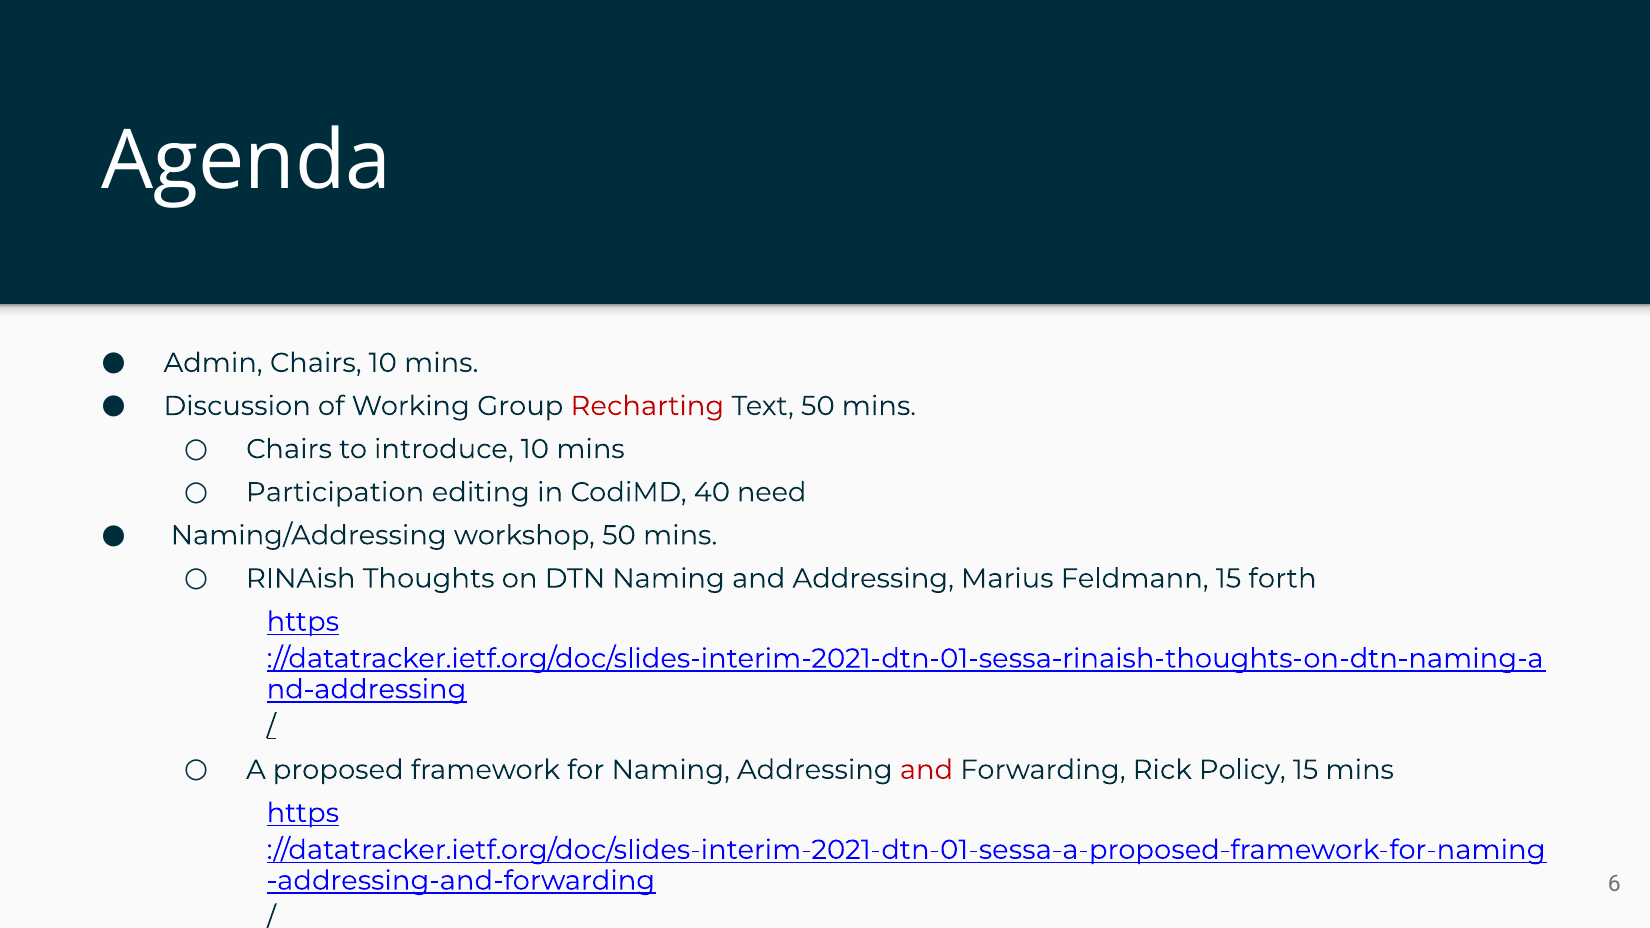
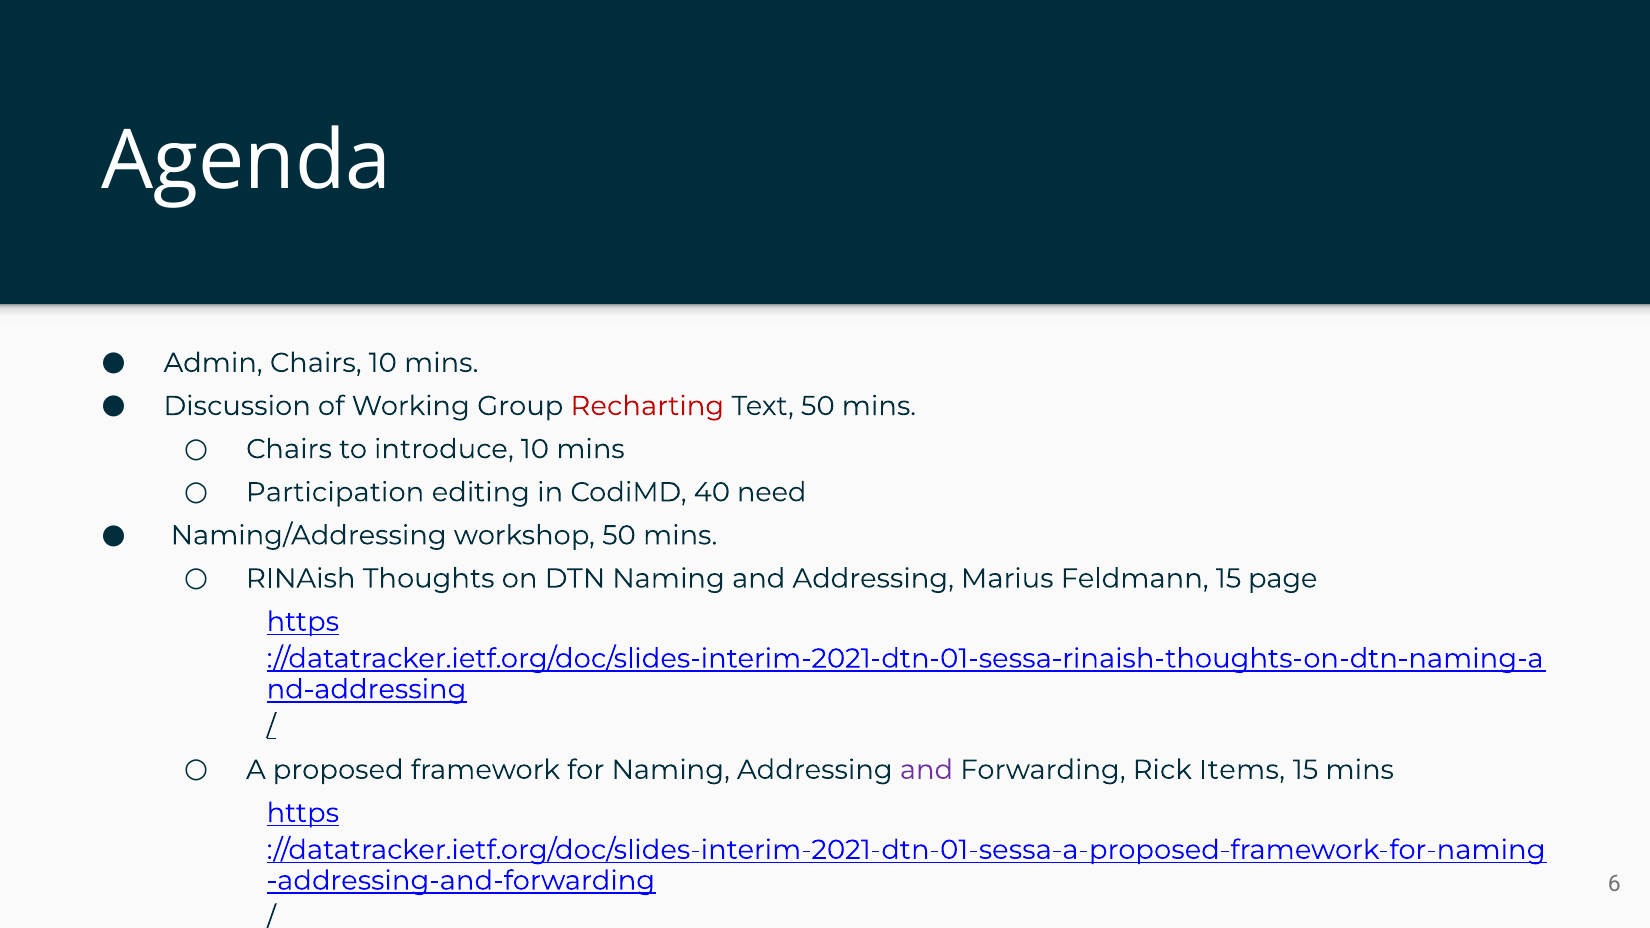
forth: forth -> page
and at (927, 770) colour: red -> purple
Policy: Policy -> Items
